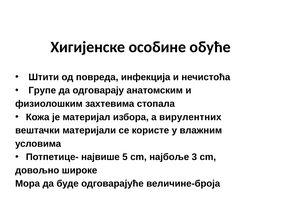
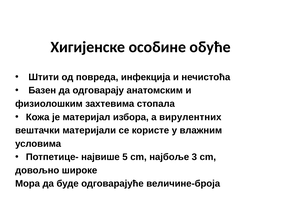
Групе: Групе -> Базен
